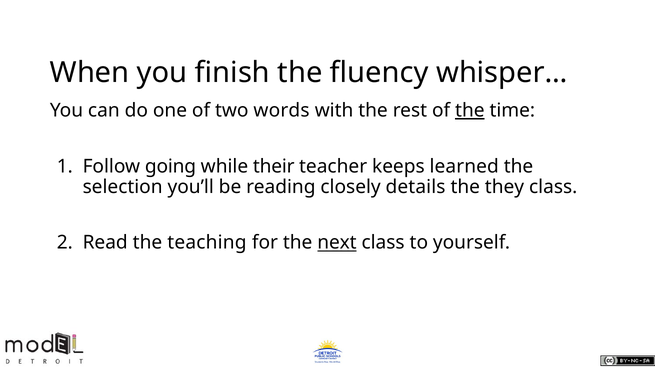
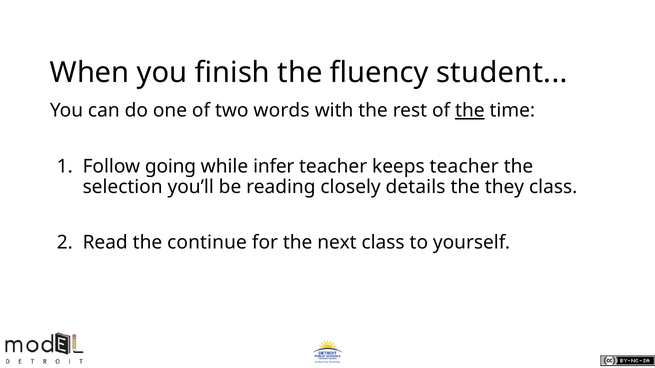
whisper: whisper -> student
their: their -> infer
keeps learned: learned -> teacher
teaching: teaching -> continue
next underline: present -> none
